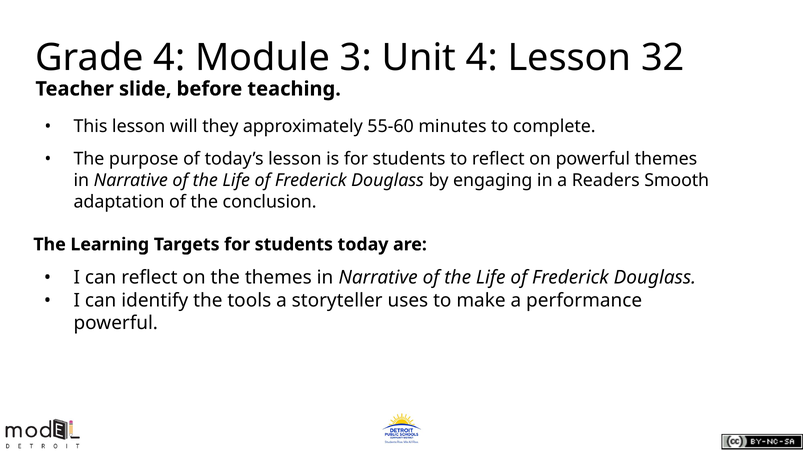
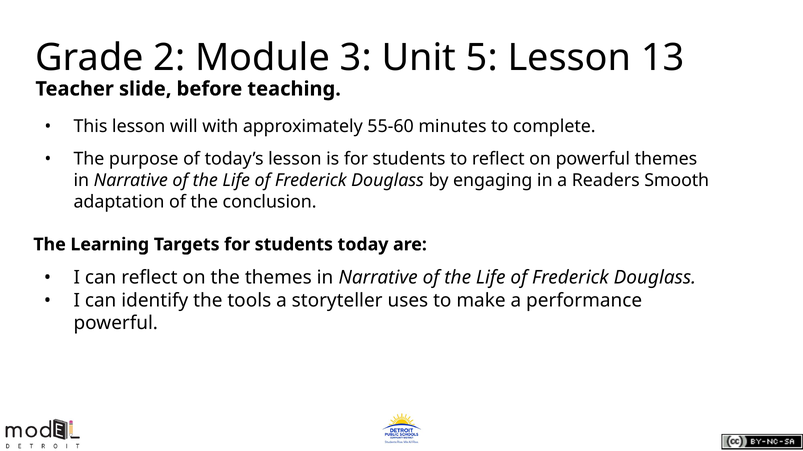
Grade 4: 4 -> 2
Unit 4: 4 -> 5
32: 32 -> 13
they: they -> with
